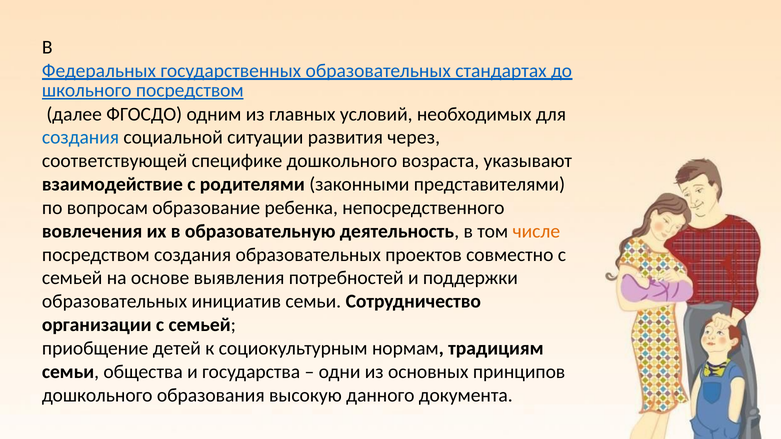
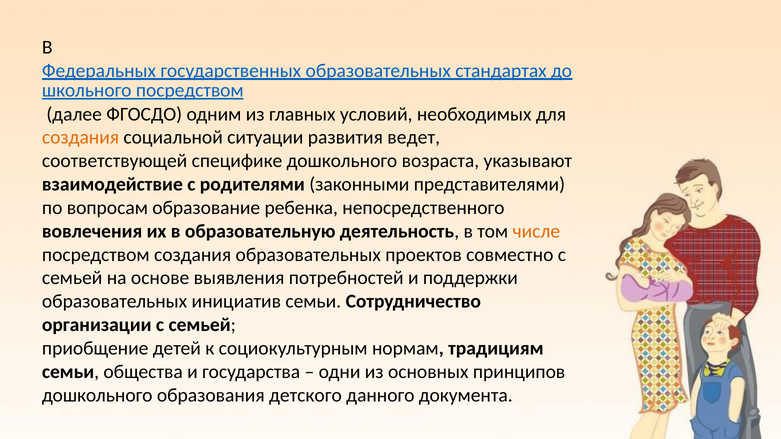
создания at (81, 138) colour: blue -> orange
через: через -> ведет
высокую: высокую -> детского
